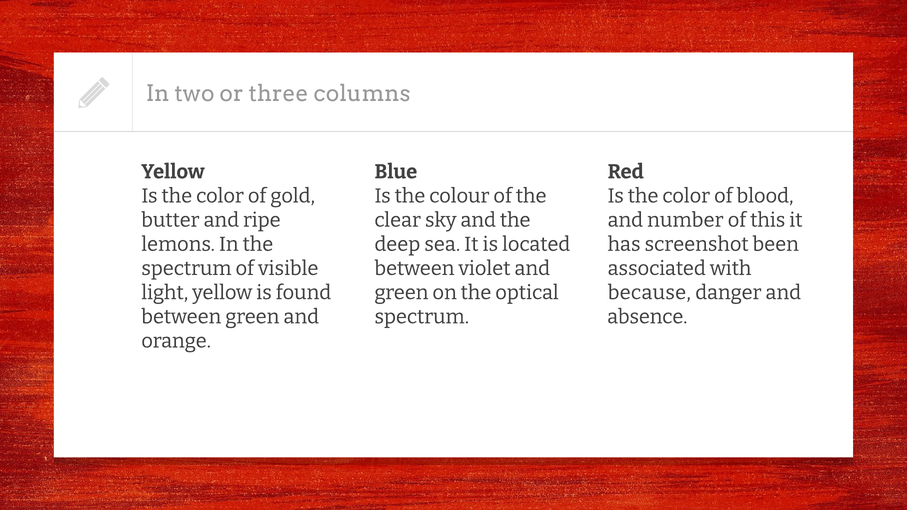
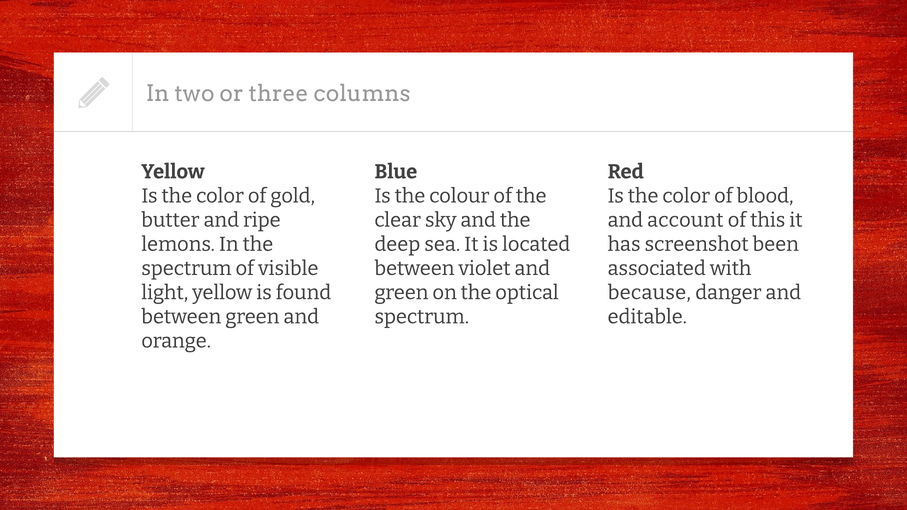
number: number -> account
absence: absence -> editable
